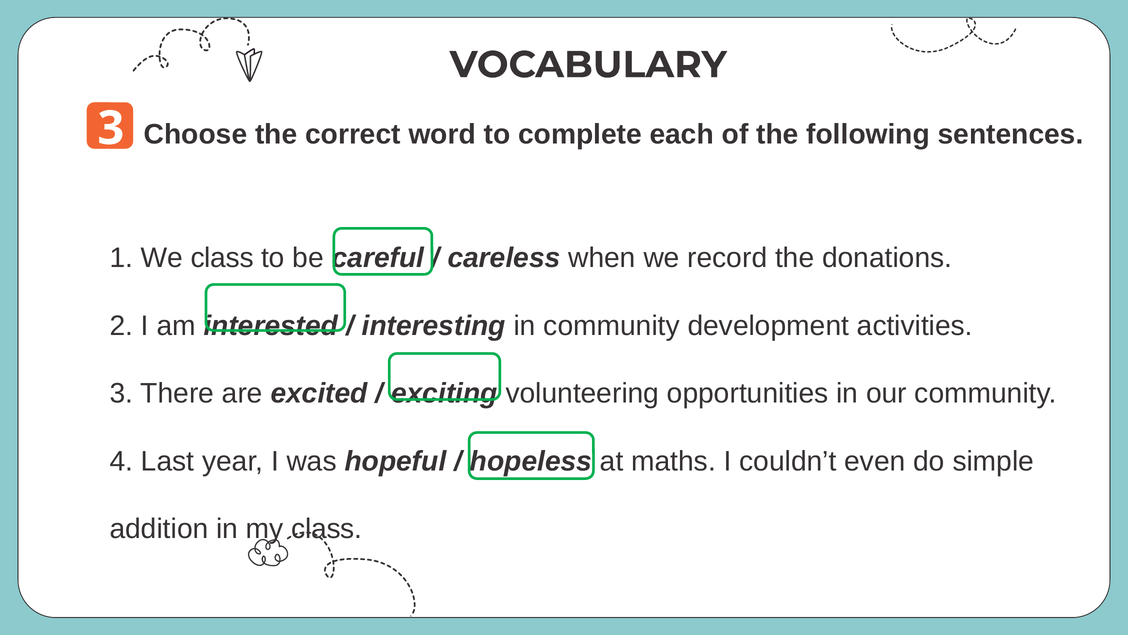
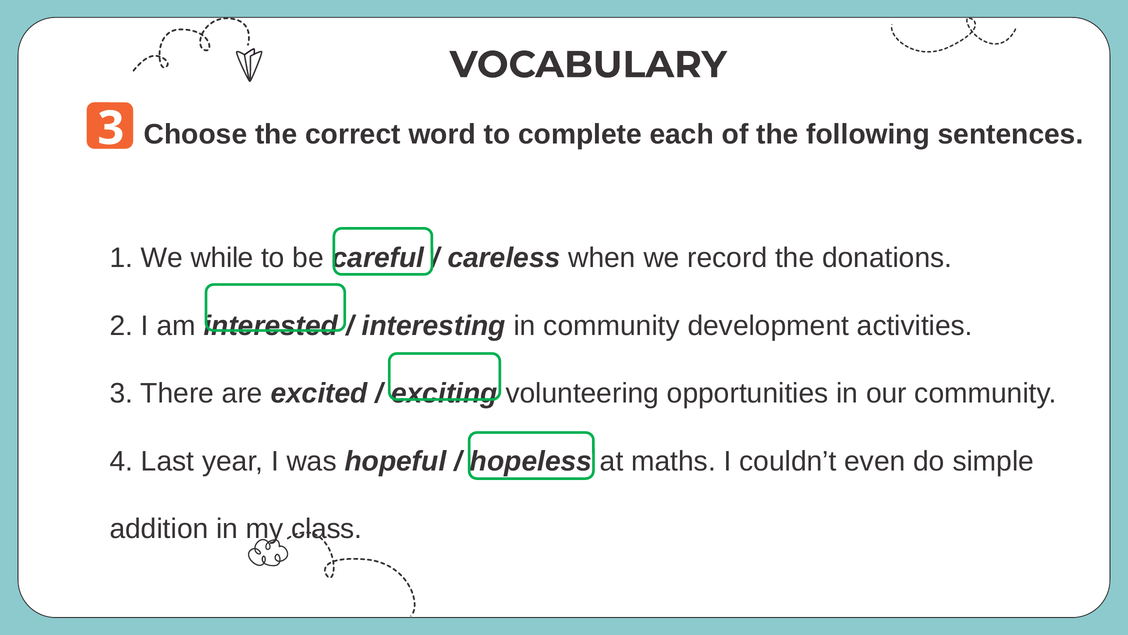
We class: class -> while
